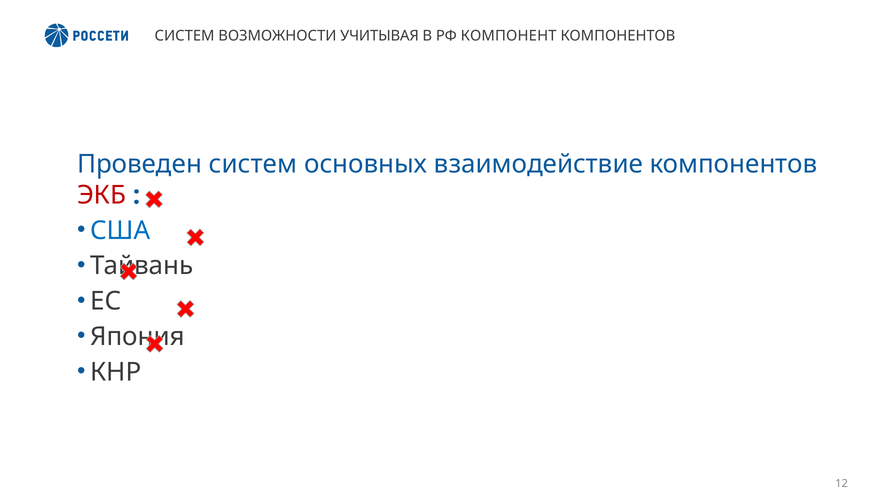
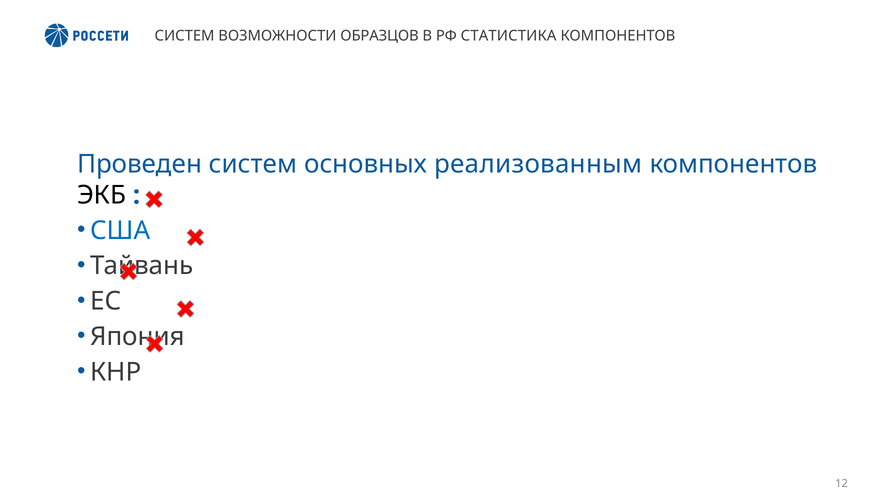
УЧИТЫВАЯ: УЧИТЫВАЯ -> ОБРАЗЦОВ
КОМПОНЕНТ: КОМПОНЕНТ -> СТАТИСТИКА
взаимодействие: взаимодействие -> реализованным
ЭКБ colour: red -> black
